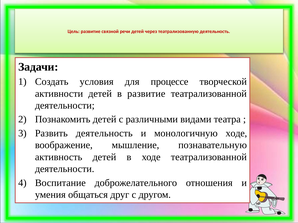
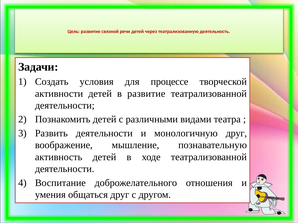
Развить деятельность: деятельность -> деятельности
монологичную ходе: ходе -> друг
